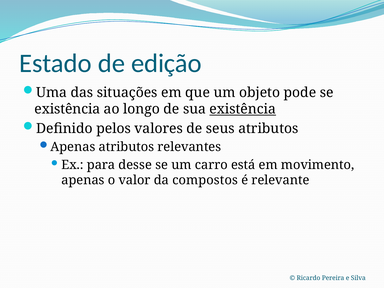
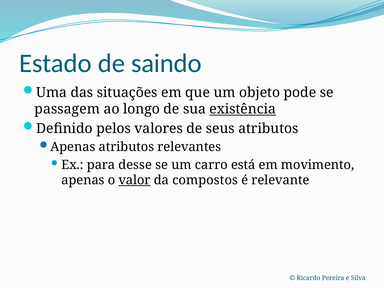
edição: edição -> saindo
existência at (67, 109): existência -> passagem
valor underline: none -> present
